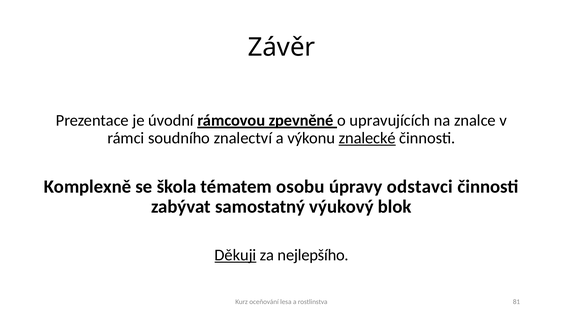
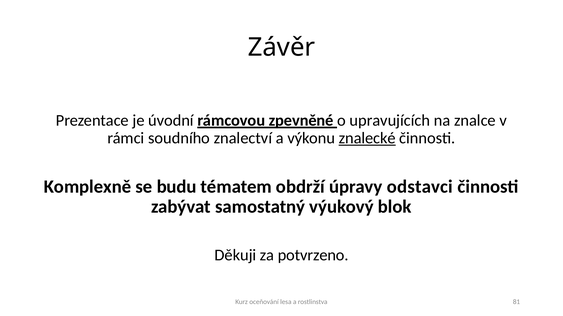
škola: škola -> budu
osobu: osobu -> obdrží
Děkuji underline: present -> none
nejlepšího: nejlepšího -> potvrzeno
